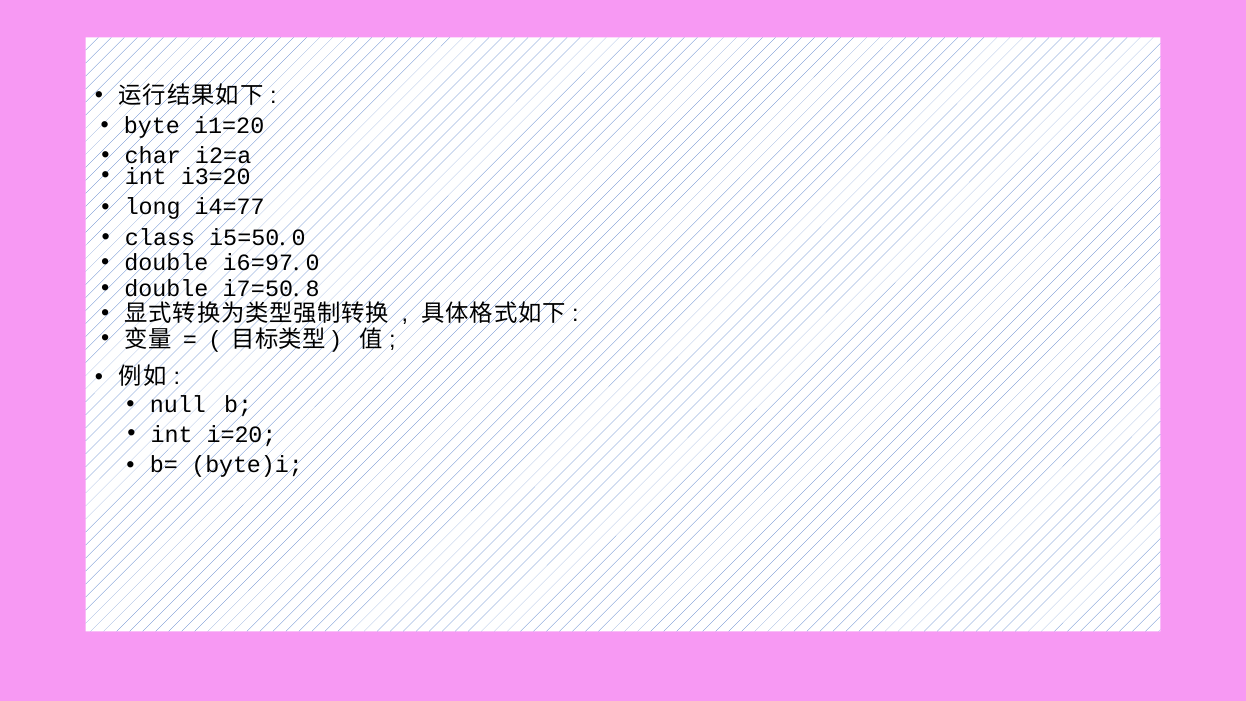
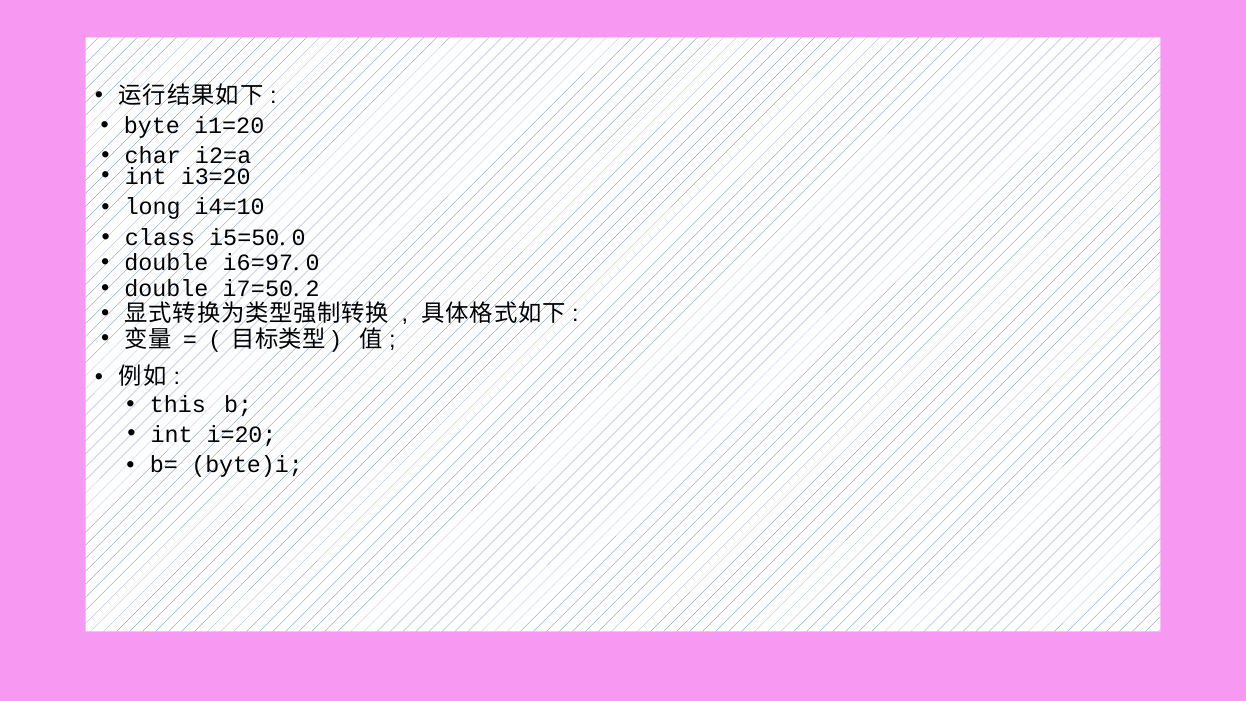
i4=77: i4=77 -> i4=10
8: 8 -> 2
null: null -> this
